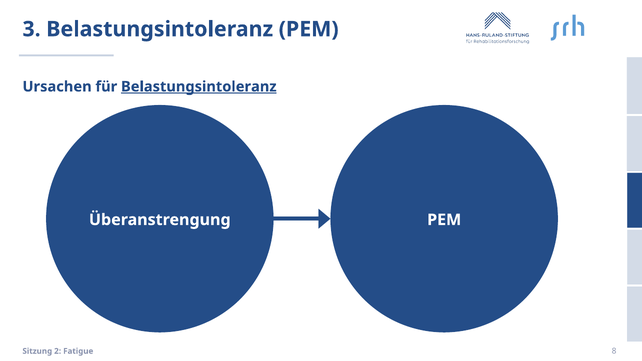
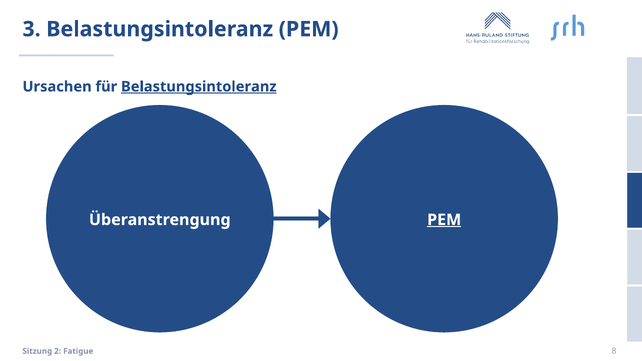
PEM at (444, 220) underline: none -> present
